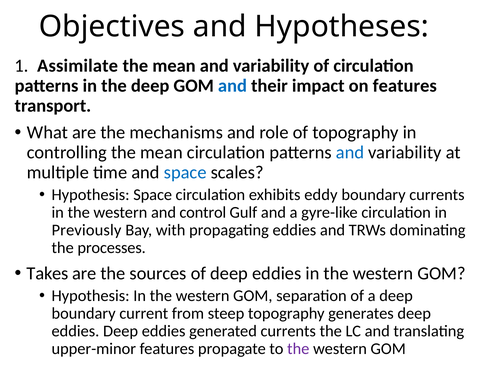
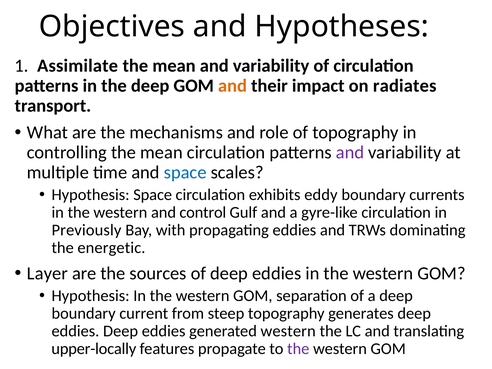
and at (232, 86) colour: blue -> orange
on features: features -> radiates
and at (350, 152) colour: blue -> purple
processes: processes -> energetic
Takes: Takes -> Layer
generated currents: currents -> western
upper-minor: upper-minor -> upper-locally
